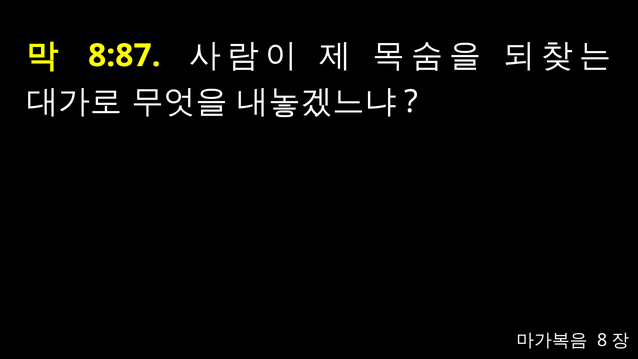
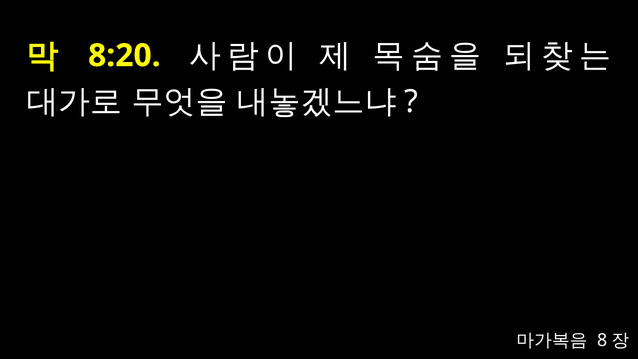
8:87: 8:87 -> 8:20
